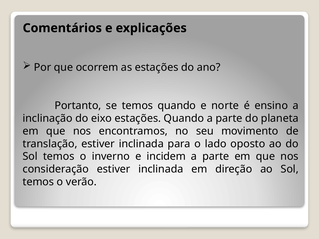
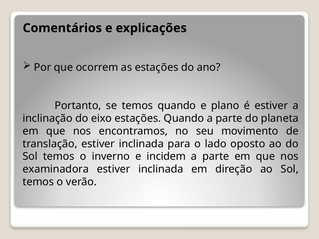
norte: norte -> plano
é ensino: ensino -> estiver
consideração: consideração -> examinadora
